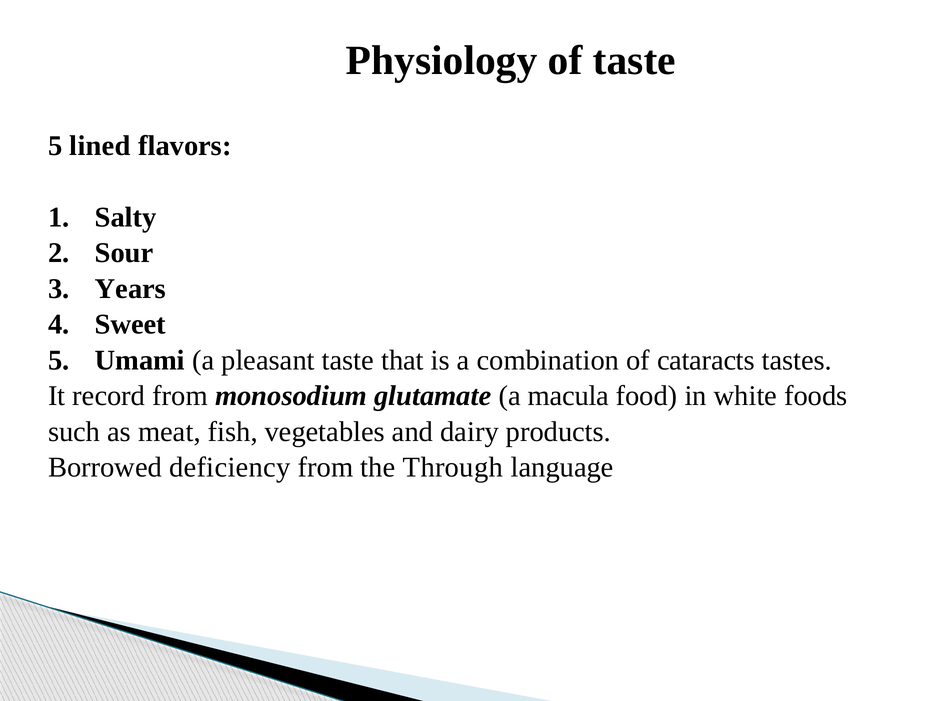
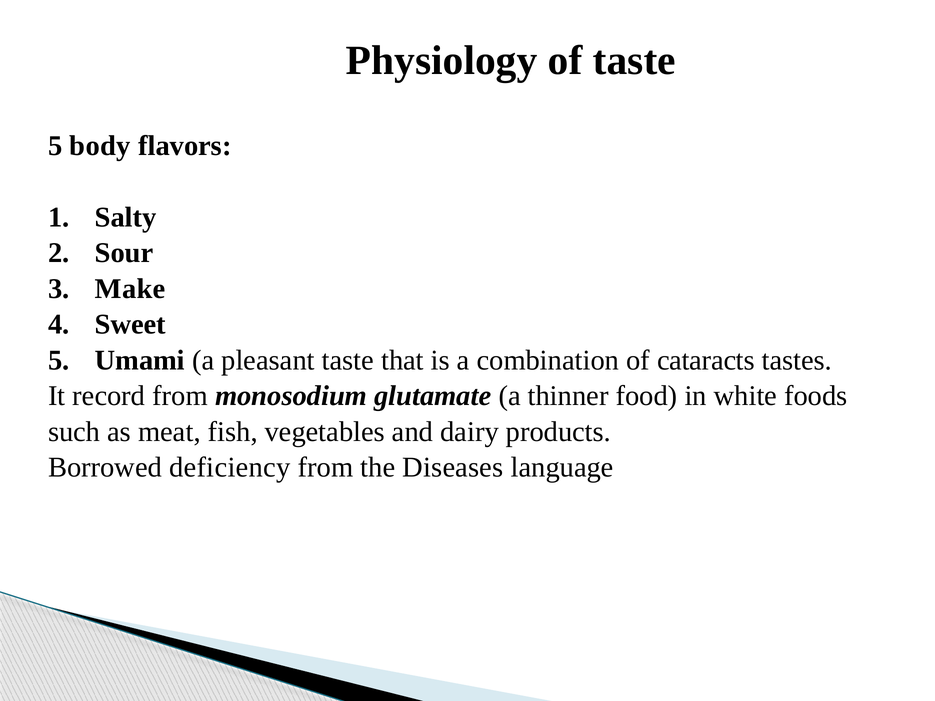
lined: lined -> body
Years: Years -> Make
macula: macula -> thinner
Through: Through -> Diseases
